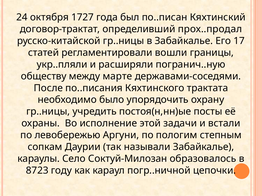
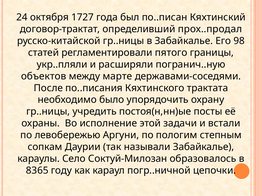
17: 17 -> 98
вошли: вошли -> пятого
обществу: обществу -> объектов
8723: 8723 -> 8365
